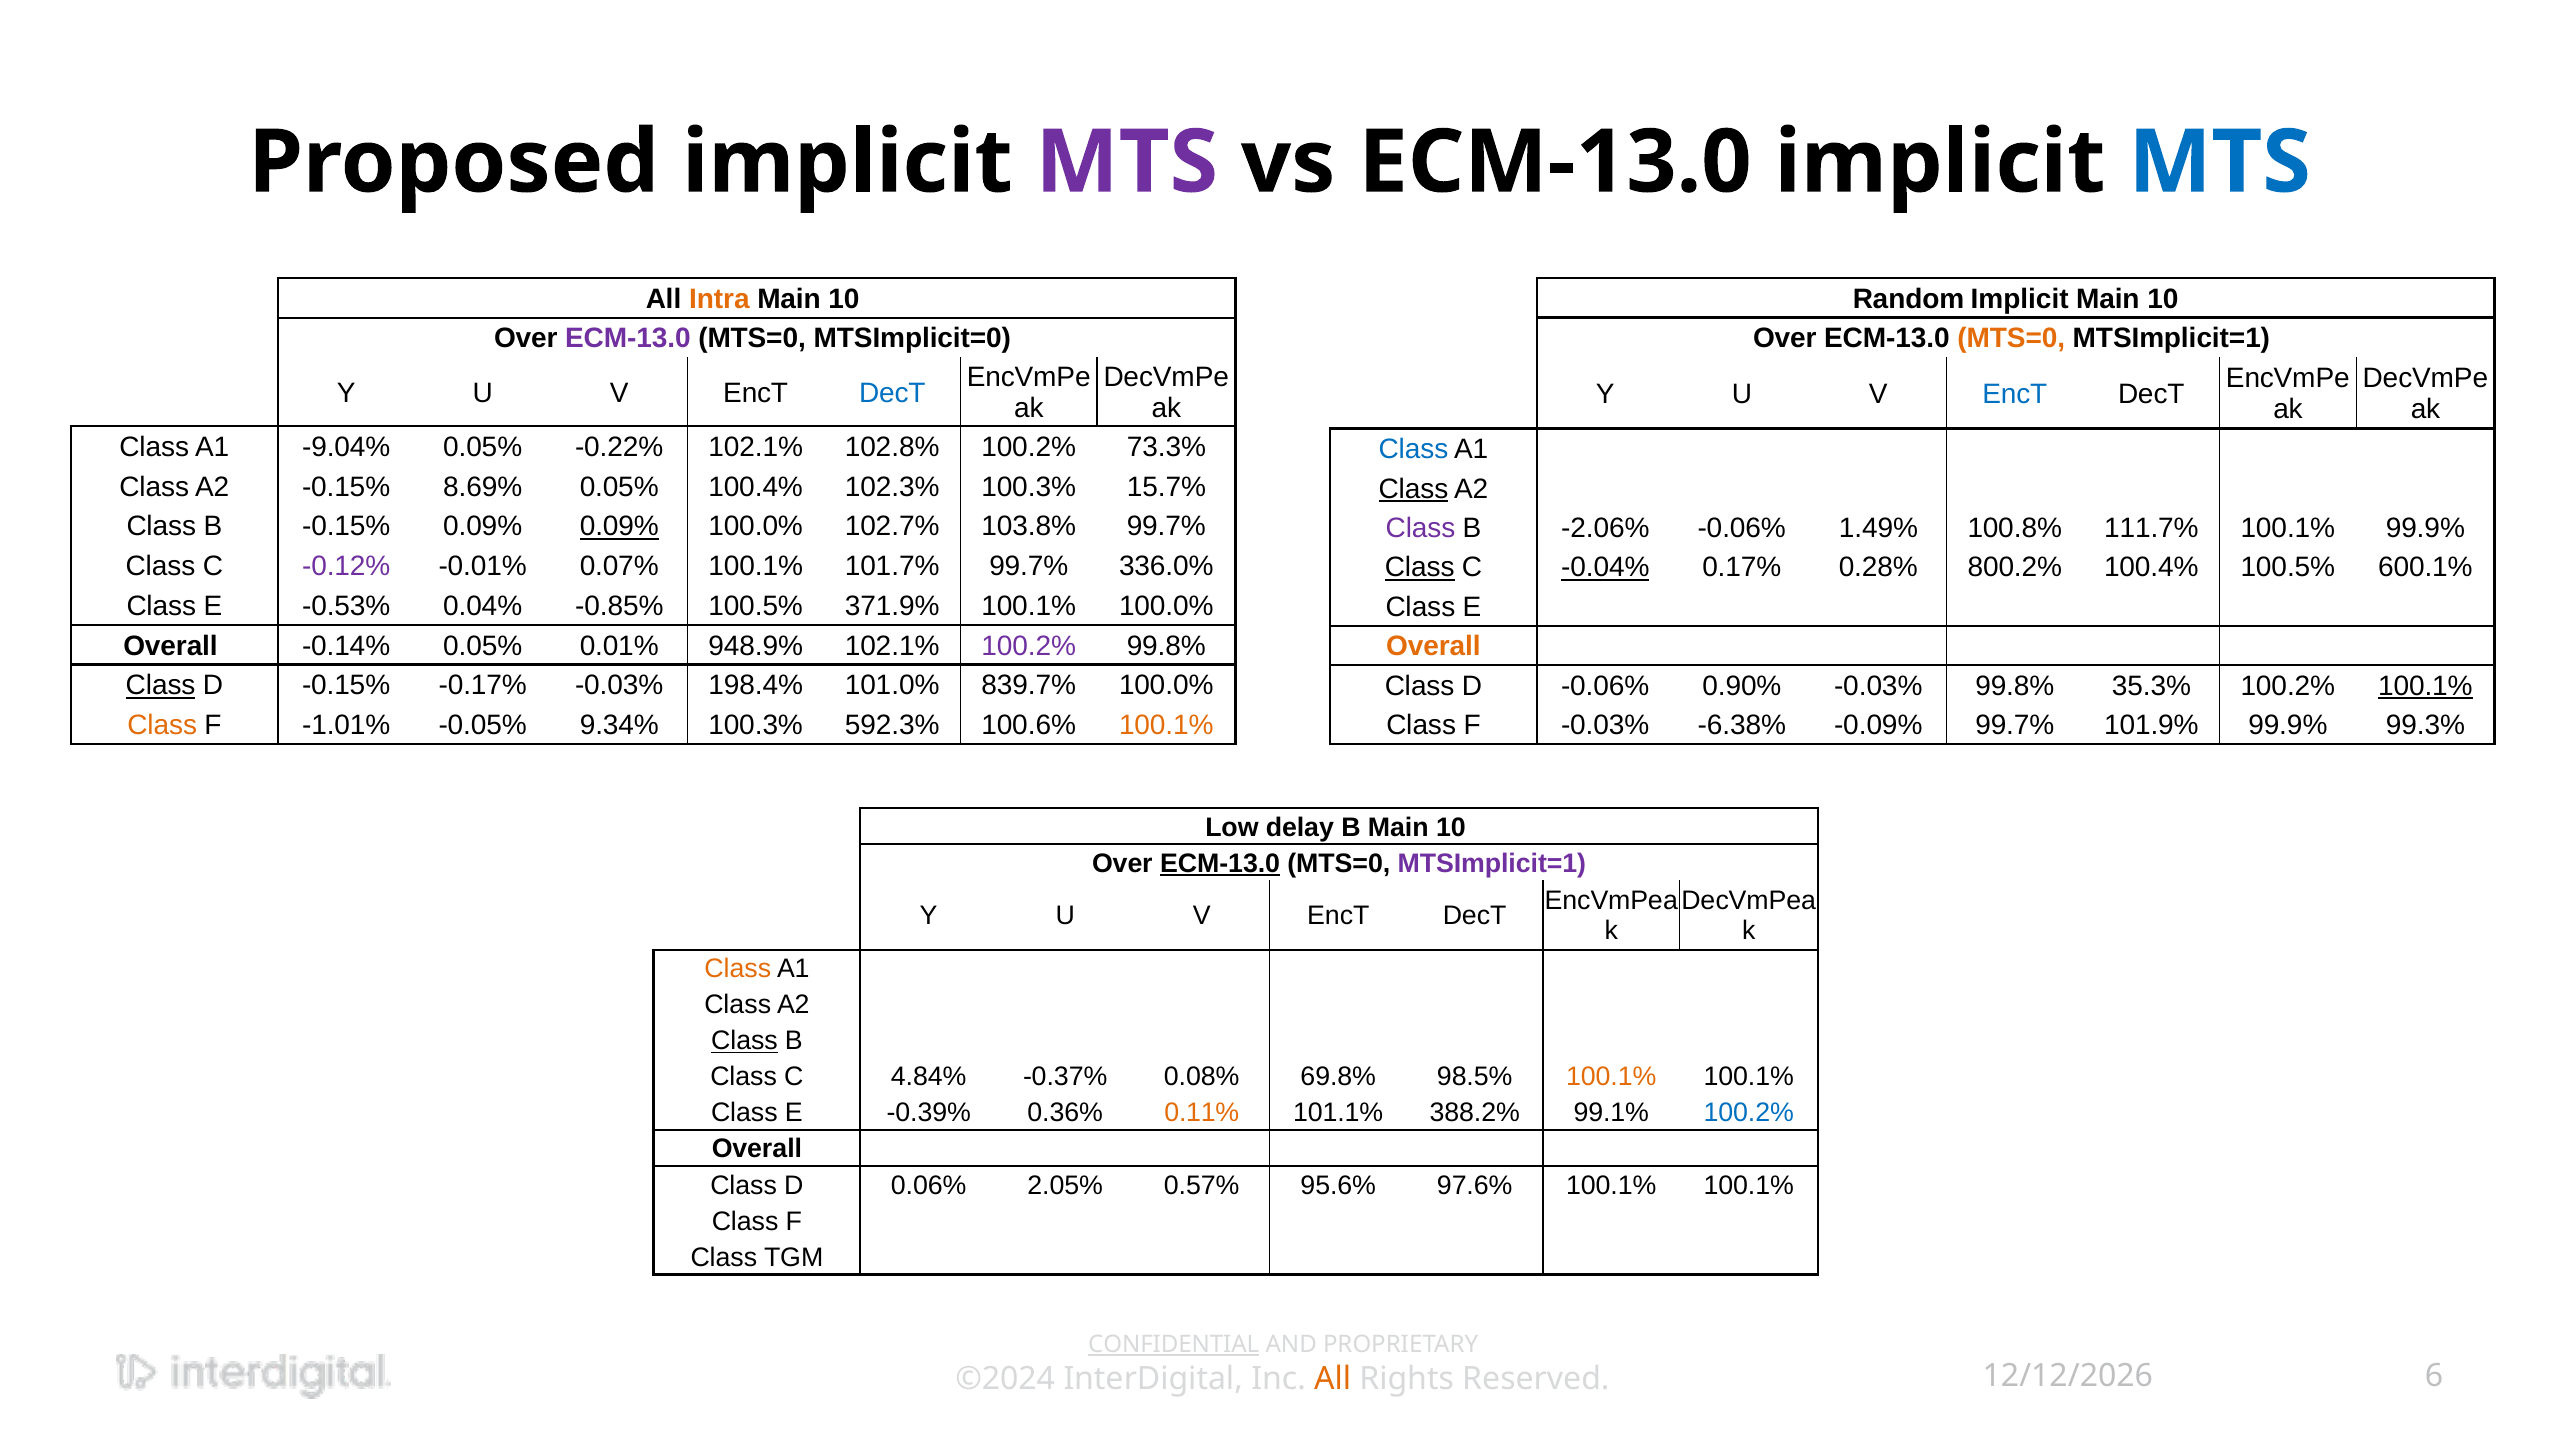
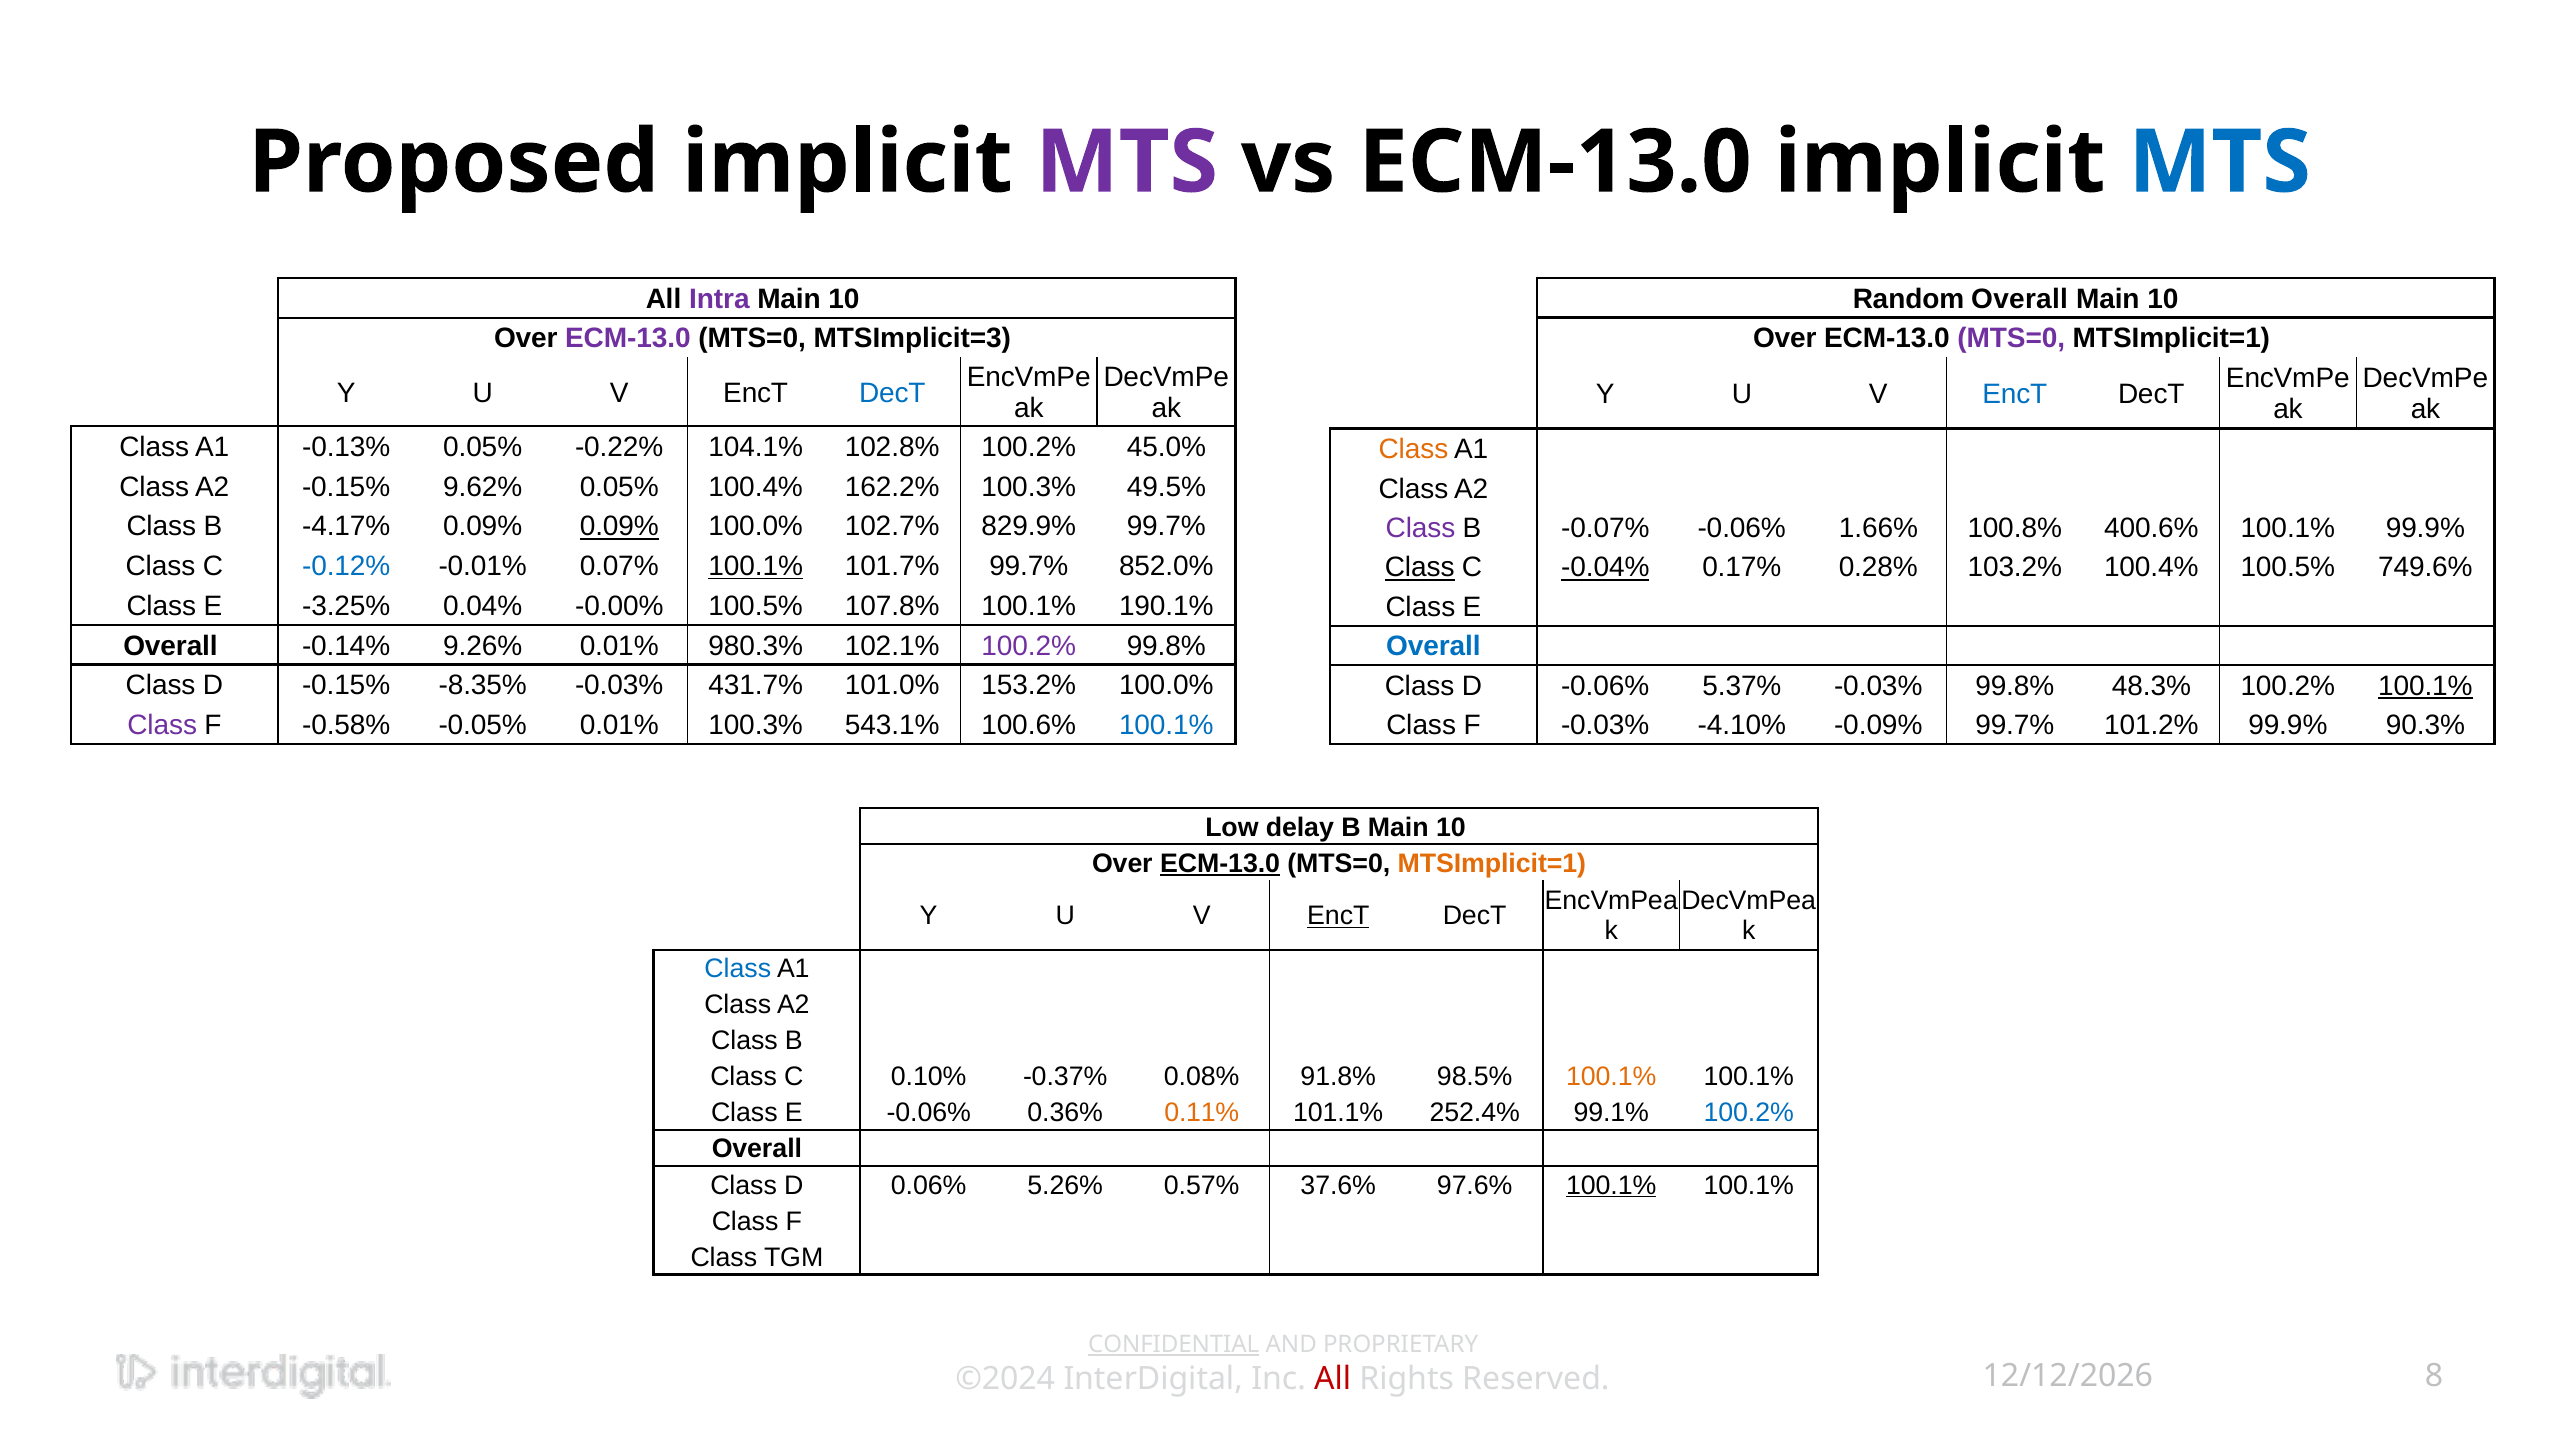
Random Implicit: Implicit -> Overall
Intra colour: orange -> purple
MTS=0 at (2011, 338) colour: orange -> purple
MTSImplicit=0: MTSImplicit=0 -> MTSImplicit=3
-9.04%: -9.04% -> -0.13%
-0.22% 102.1%: 102.1% -> 104.1%
73.3%: 73.3% -> 45.0%
Class at (1413, 449) colour: blue -> orange
8.69%: 8.69% -> 9.62%
102.3%: 102.3% -> 162.2%
15.7%: 15.7% -> 49.5%
Class at (1413, 489) underline: present -> none
B -0.15%: -0.15% -> -4.17%
103.8%: 103.8% -> 829.9%
-2.06%: -2.06% -> -0.07%
1.49%: 1.49% -> 1.66%
111.7%: 111.7% -> 400.6%
-0.12% colour: purple -> blue
100.1% at (756, 566) underline: none -> present
336.0%: 336.0% -> 852.0%
800.2%: 800.2% -> 103.2%
600.1%: 600.1% -> 749.6%
-0.53%: -0.53% -> -3.25%
-0.85%: -0.85% -> -0.00%
371.9%: 371.9% -> 107.8%
100.1% 100.0%: 100.0% -> 190.1%
-0.14% 0.05%: 0.05% -> 9.26%
948.9%: 948.9% -> 980.3%
Overall at (1433, 646) colour: orange -> blue
Class at (161, 685) underline: present -> none
-0.17%: -0.17% -> -8.35%
198.4%: 198.4% -> 431.7%
839.7%: 839.7% -> 153.2%
0.90%: 0.90% -> 5.37%
35.3%: 35.3% -> 48.3%
Class at (162, 725) colour: orange -> purple
-1.01%: -1.01% -> -0.58%
-0.05% 9.34%: 9.34% -> 0.01%
592.3%: 592.3% -> 543.1%
100.1% at (1166, 725) colour: orange -> blue
-6.38%: -6.38% -> -4.10%
101.9%: 101.9% -> 101.2%
99.3%: 99.3% -> 90.3%
MTSImplicit=1 at (1492, 863) colour: purple -> orange
EncT at (1338, 916) underline: none -> present
Class at (738, 968) colour: orange -> blue
Class at (744, 1040) underline: present -> none
4.84%: 4.84% -> 0.10%
69.8%: 69.8% -> 91.8%
E -0.39%: -0.39% -> -0.06%
388.2%: 388.2% -> 252.4%
2.05%: 2.05% -> 5.26%
95.6%: 95.6% -> 37.6%
100.1% at (1611, 1185) underline: none -> present
6: 6 -> 8
All at (1333, 1378) colour: orange -> red
